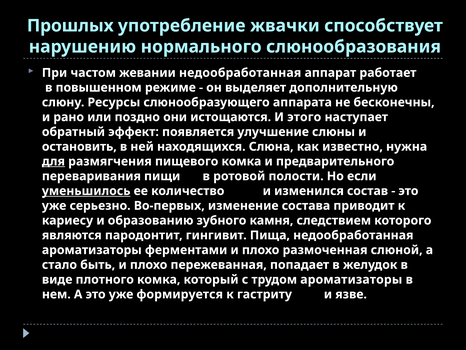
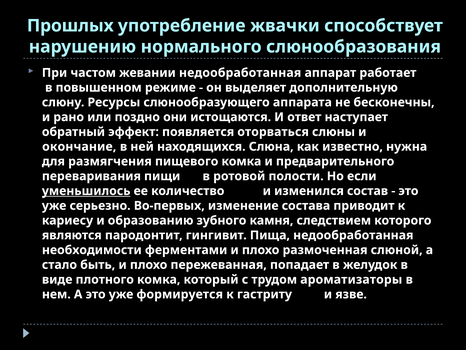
этого: этого -> ответ
улучшение: улучшение -> оторваться
остановить: остановить -> окончание
для underline: present -> none
ароматизаторы at (92, 250): ароматизаторы -> необходимости
